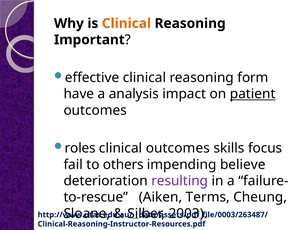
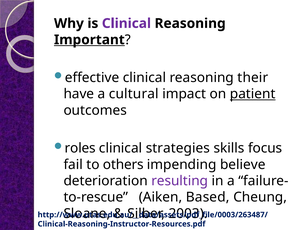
Clinical at (126, 23) colour: orange -> purple
Important underline: none -> present
form: form -> their
analysis: analysis -> cultural
clinical outcomes: outcomes -> strategies
Terms: Terms -> Based
